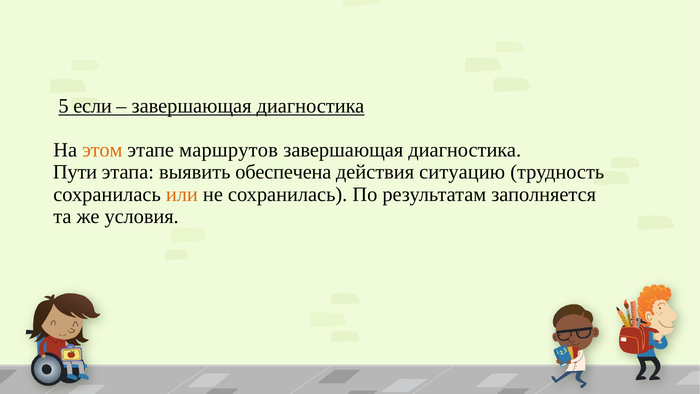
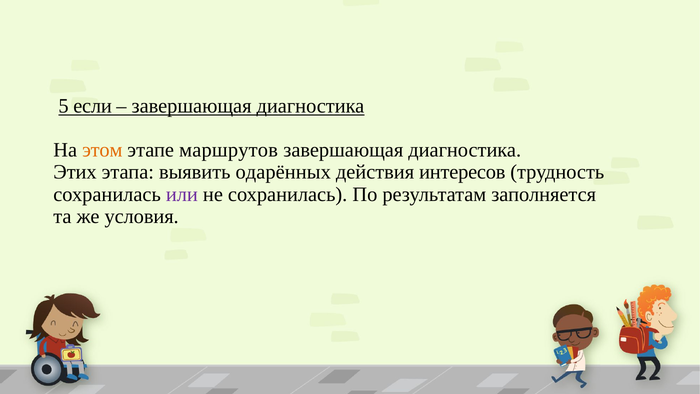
Пути: Пути -> Этих
обеспечена: обеспечена -> одарённых
ситуацию: ситуацию -> интересов
или colour: orange -> purple
